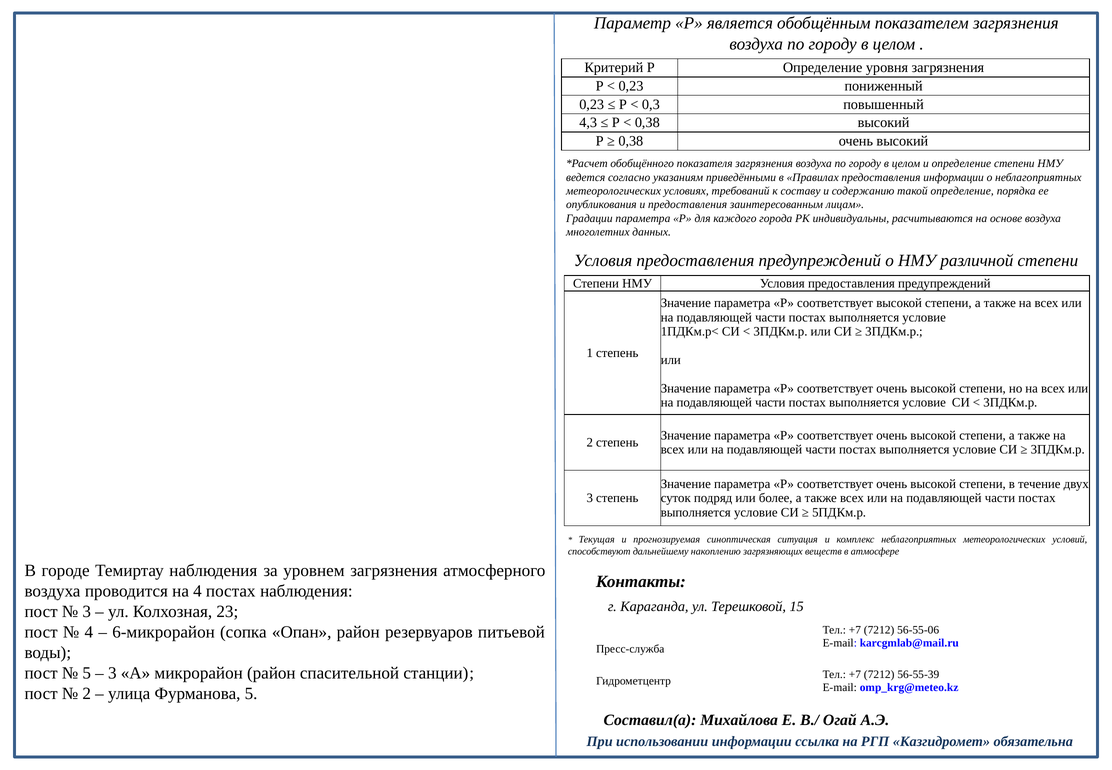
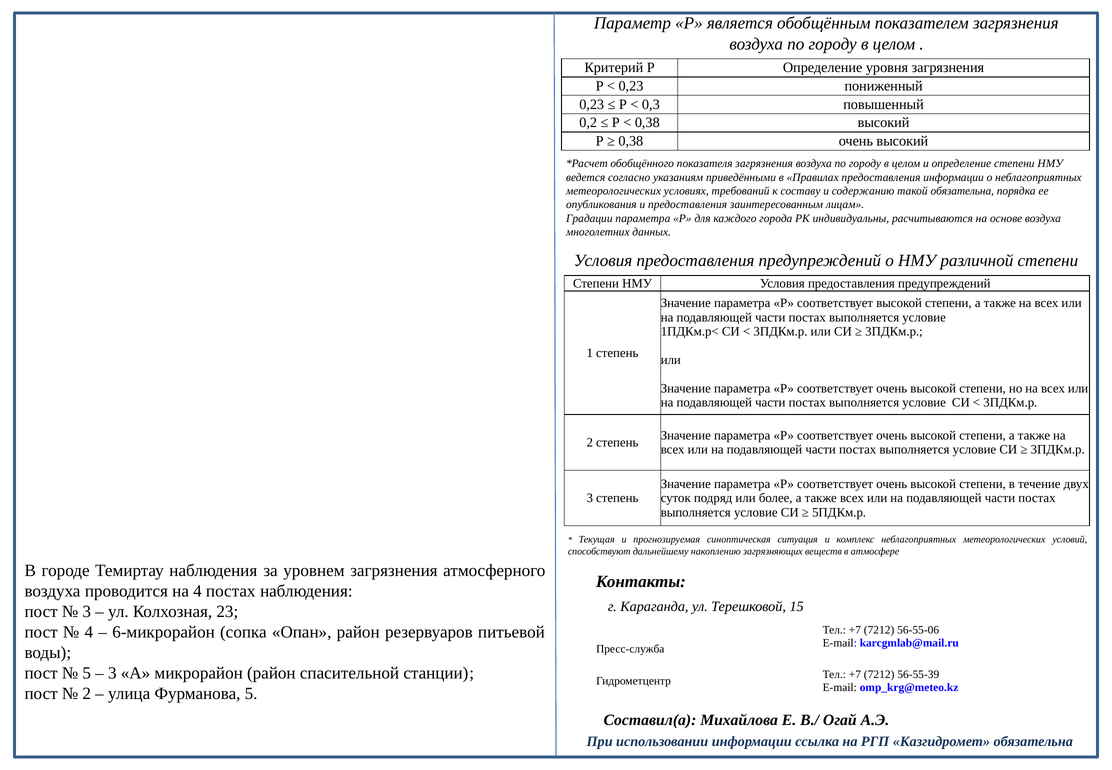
4,3: 4,3 -> 0,2
такой определение: определение -> обязательна
